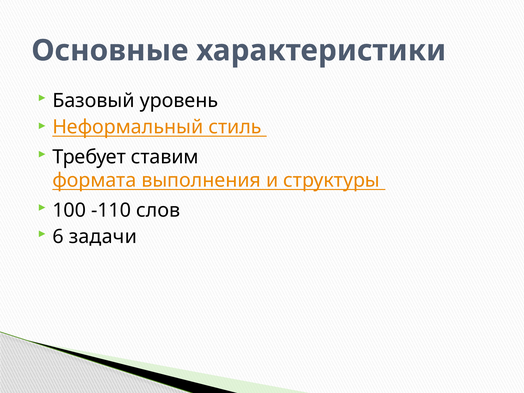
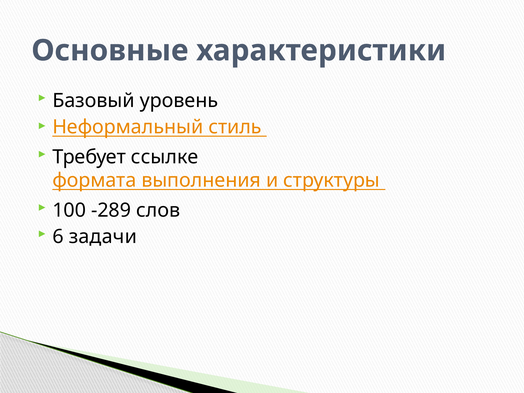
ставим: ставим -> ссылке
-110: -110 -> -289
